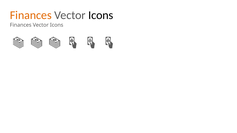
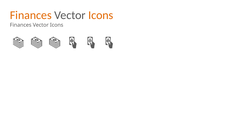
Icons at (101, 15) colour: black -> orange
